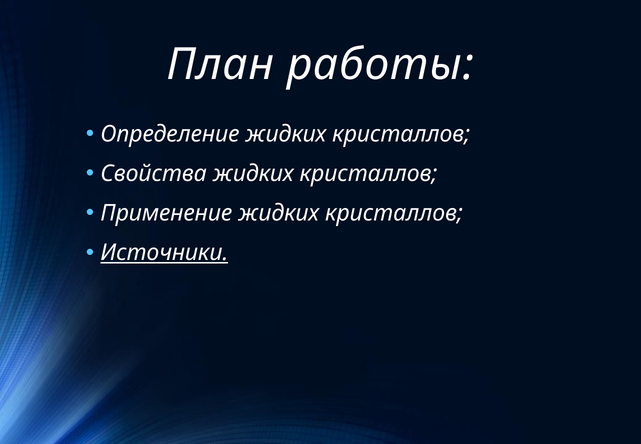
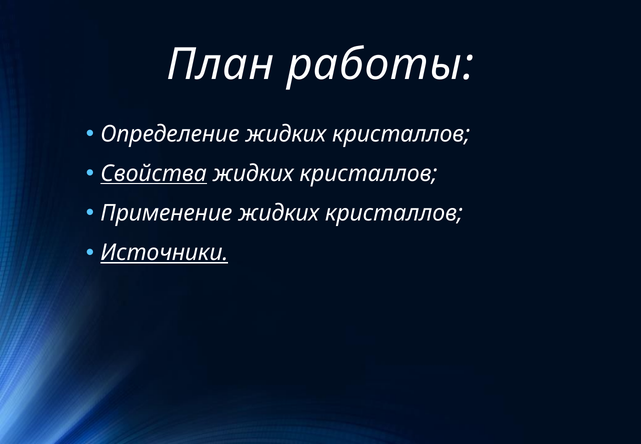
Свойства underline: none -> present
